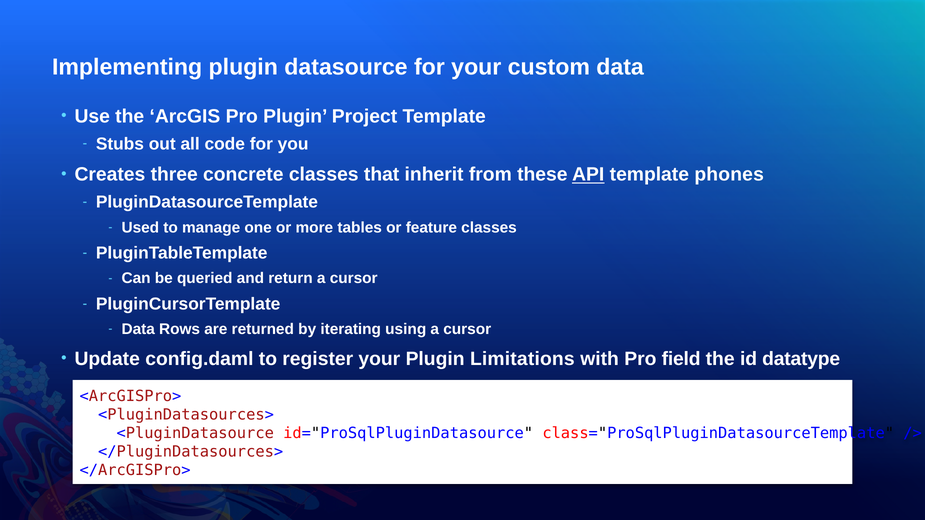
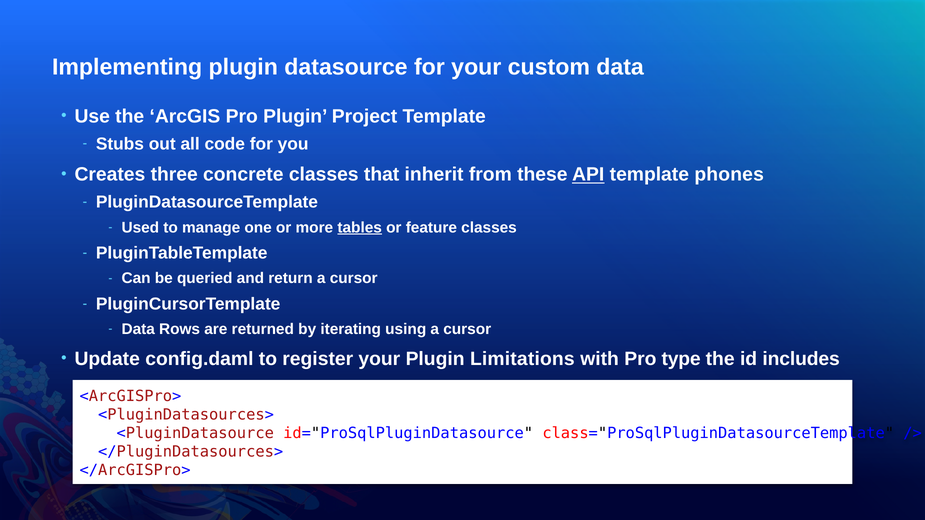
tables underline: none -> present
field: field -> type
datatype: datatype -> includes
